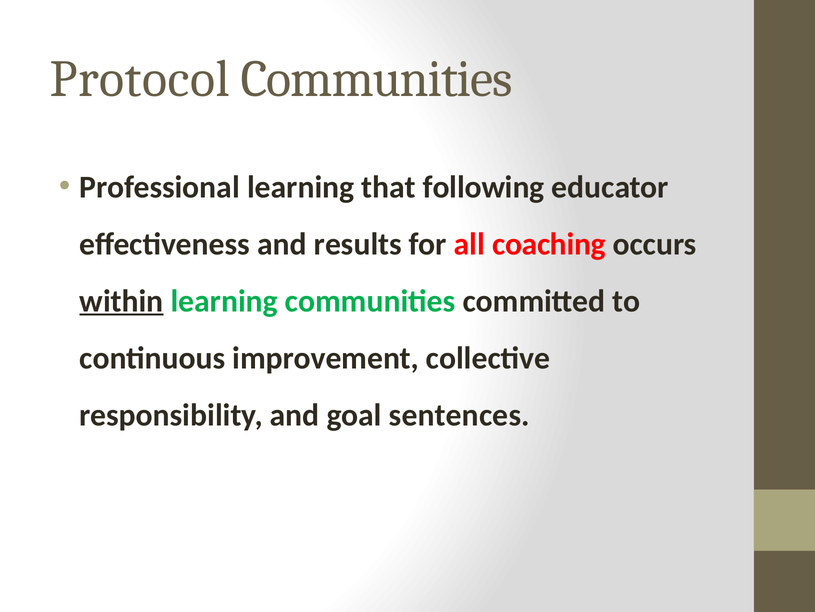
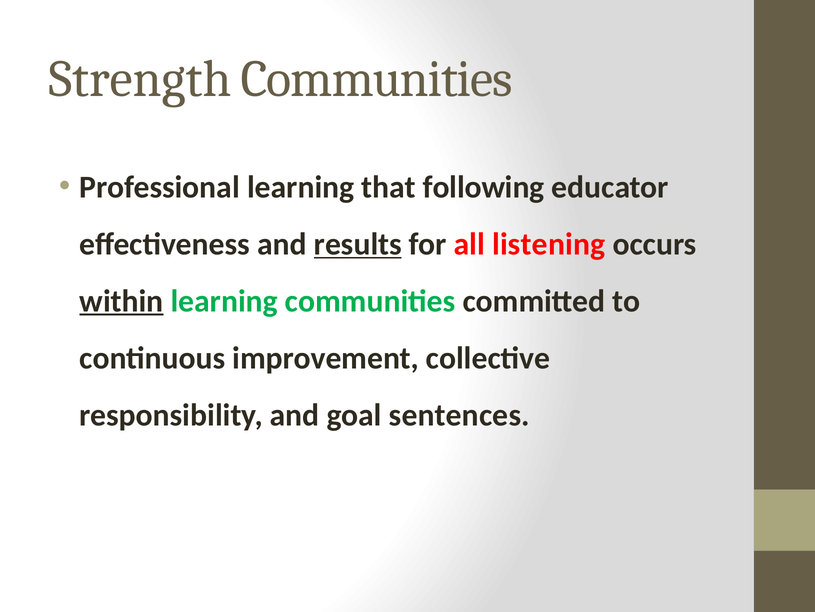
Protocol: Protocol -> Strength
results underline: none -> present
coaching: coaching -> listening
